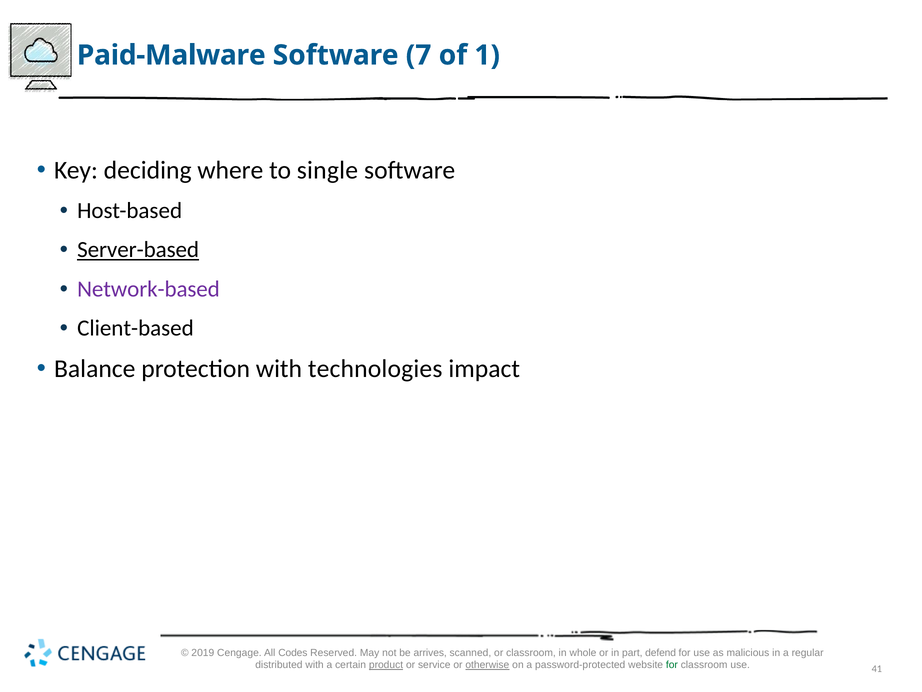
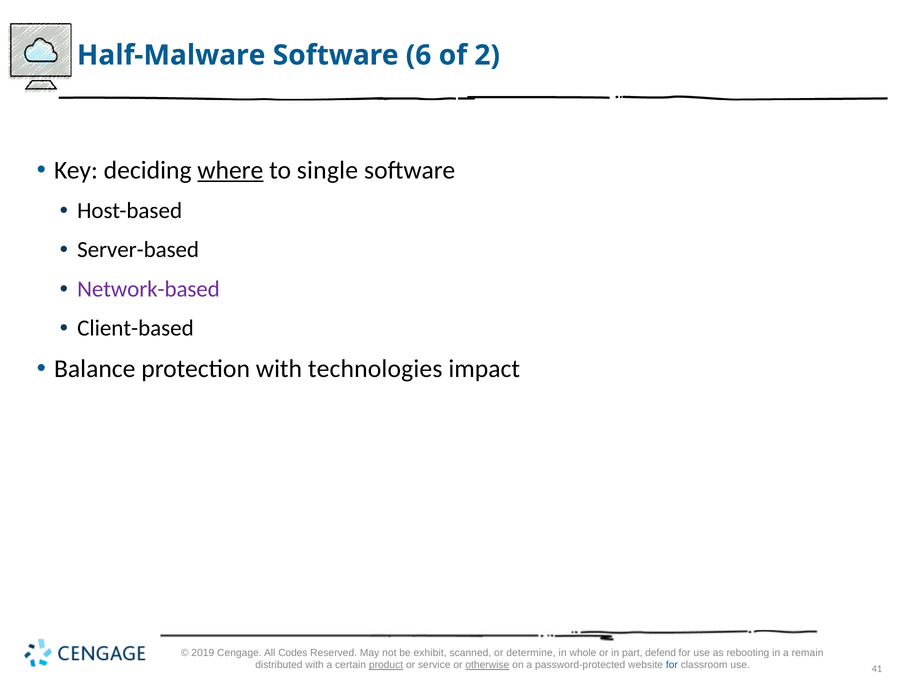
Paid-Malware: Paid-Malware -> Half-Malware
7: 7 -> 6
1: 1 -> 2
where underline: none -> present
Server-based underline: present -> none
arrives: arrives -> exhibit
or classroom: classroom -> determine
malicious: malicious -> rebooting
regular: regular -> remain
for at (672, 665) colour: green -> blue
